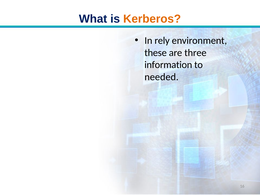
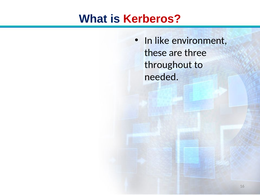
Kerberos colour: orange -> red
rely: rely -> like
information: information -> throughout
